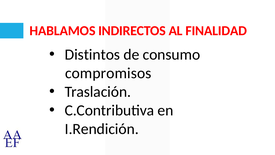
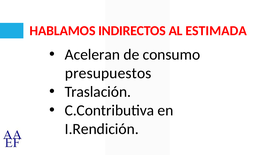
FINALIDAD: FINALIDAD -> ESTIMADA
Distintos: Distintos -> Aceleran
compromisos: compromisos -> presupuestos
